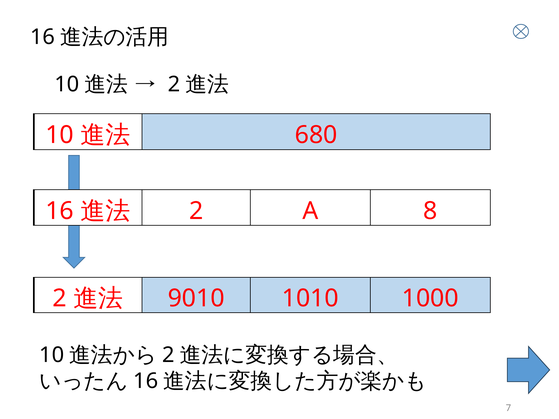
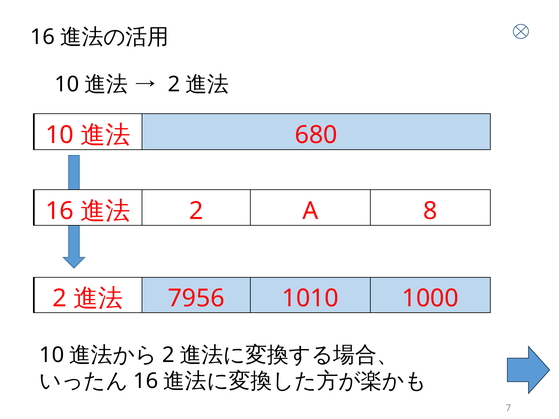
9010: 9010 -> 7956
